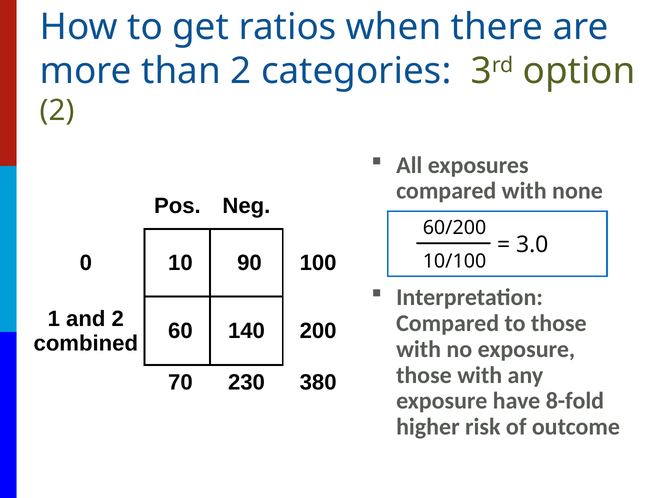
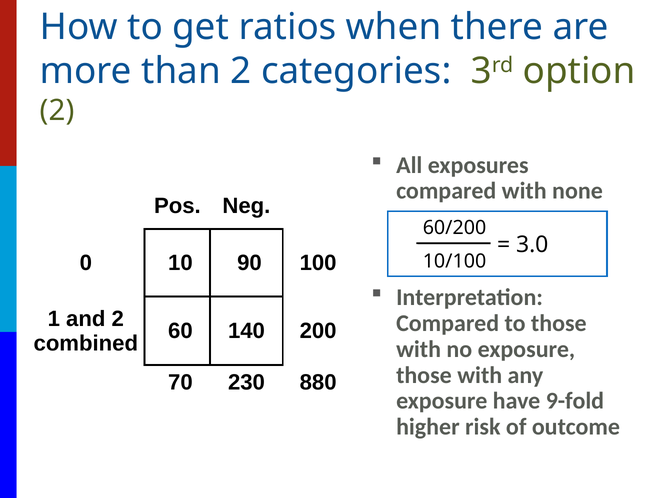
380: 380 -> 880
8-fold: 8-fold -> 9-fold
